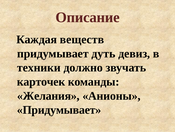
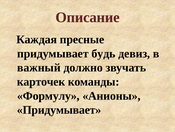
веществ: веществ -> пресные
дуть: дуть -> будь
техники: техники -> важный
Желания: Желания -> Формулу
